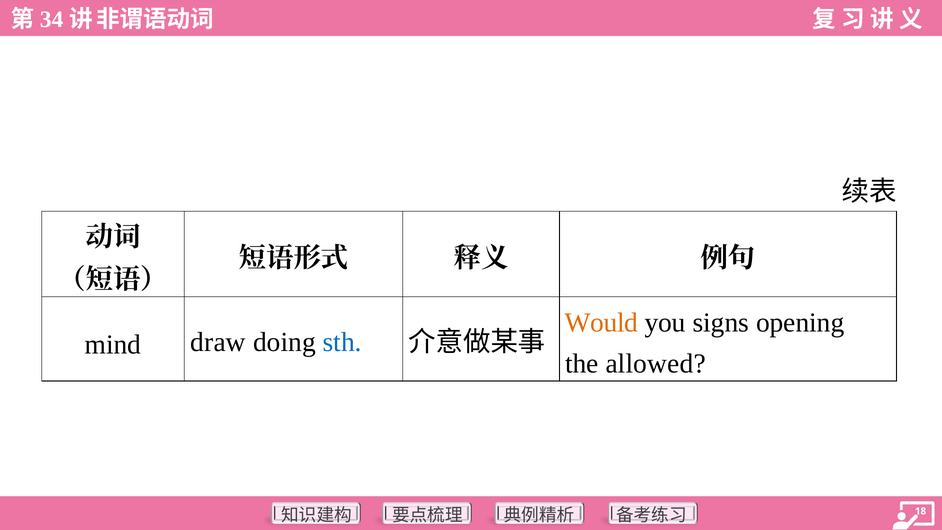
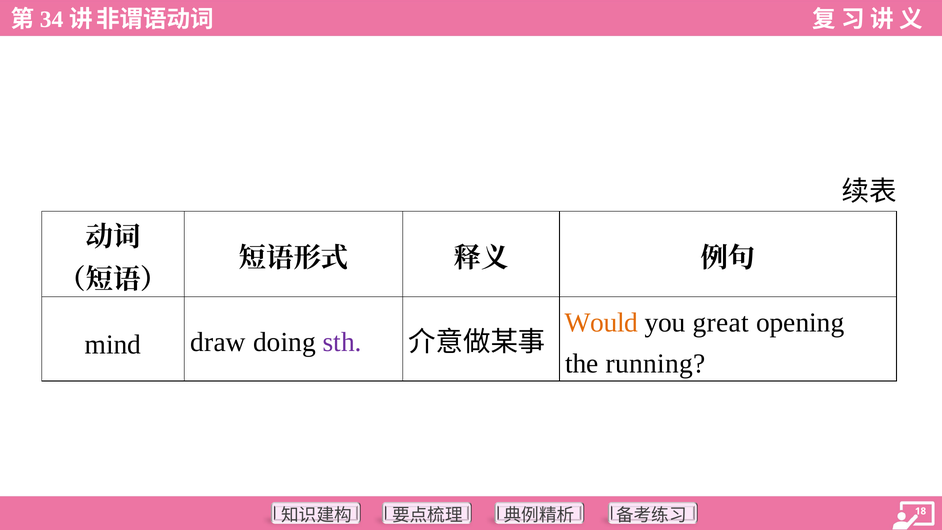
signs: signs -> great
sth colour: blue -> purple
allowed: allowed -> running
